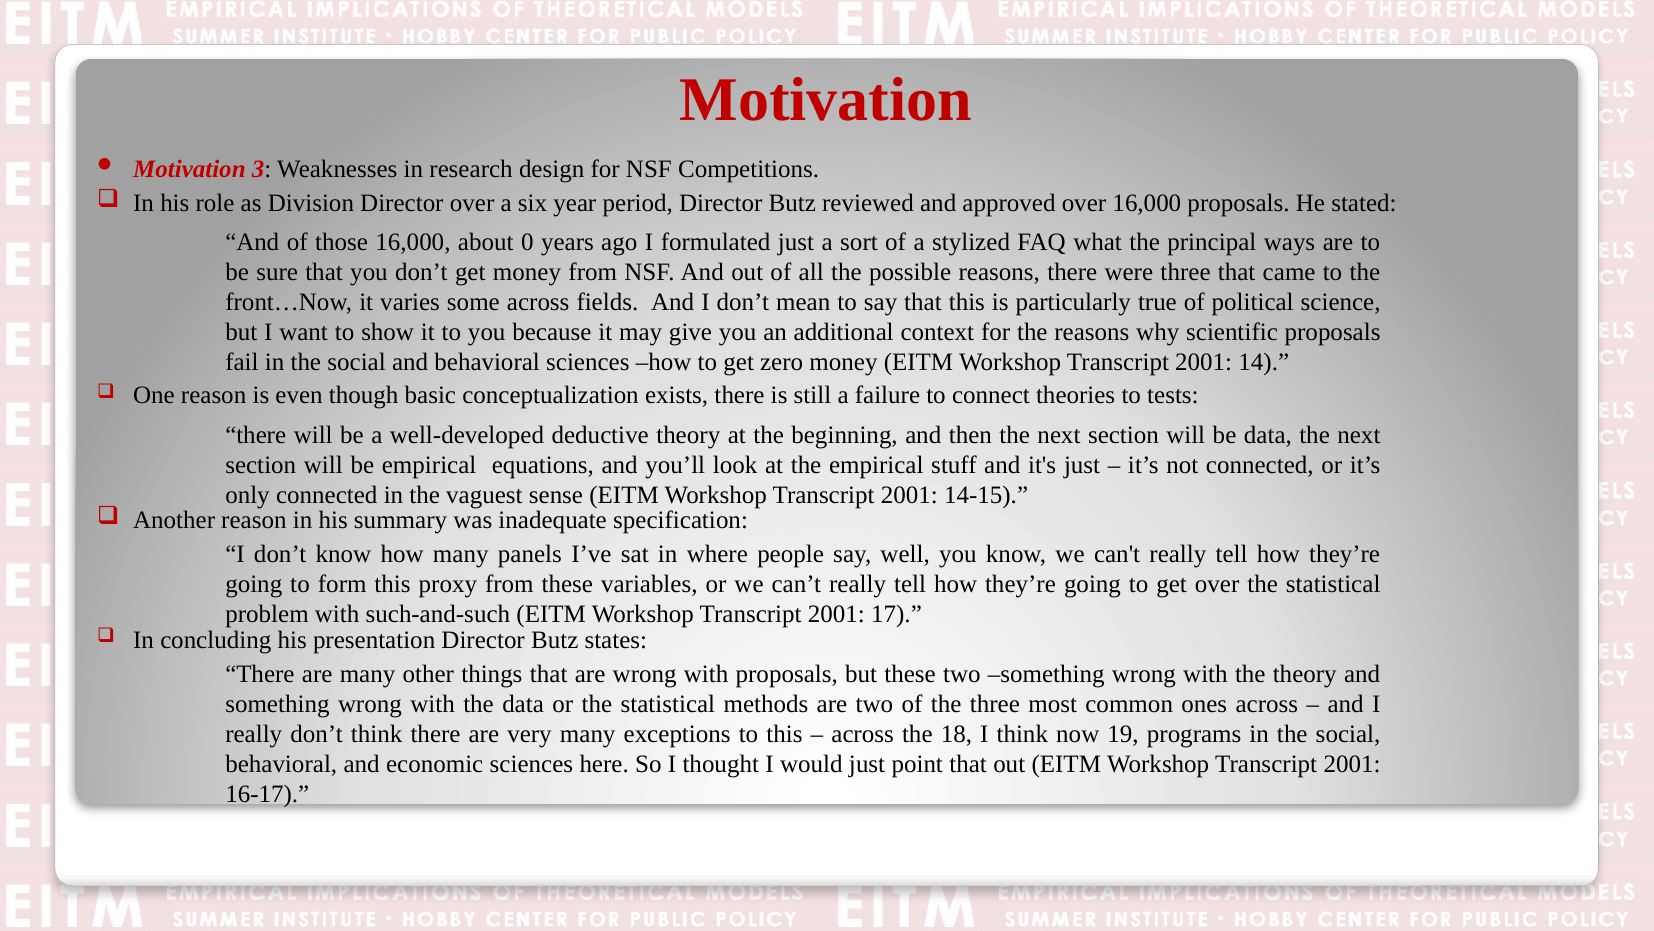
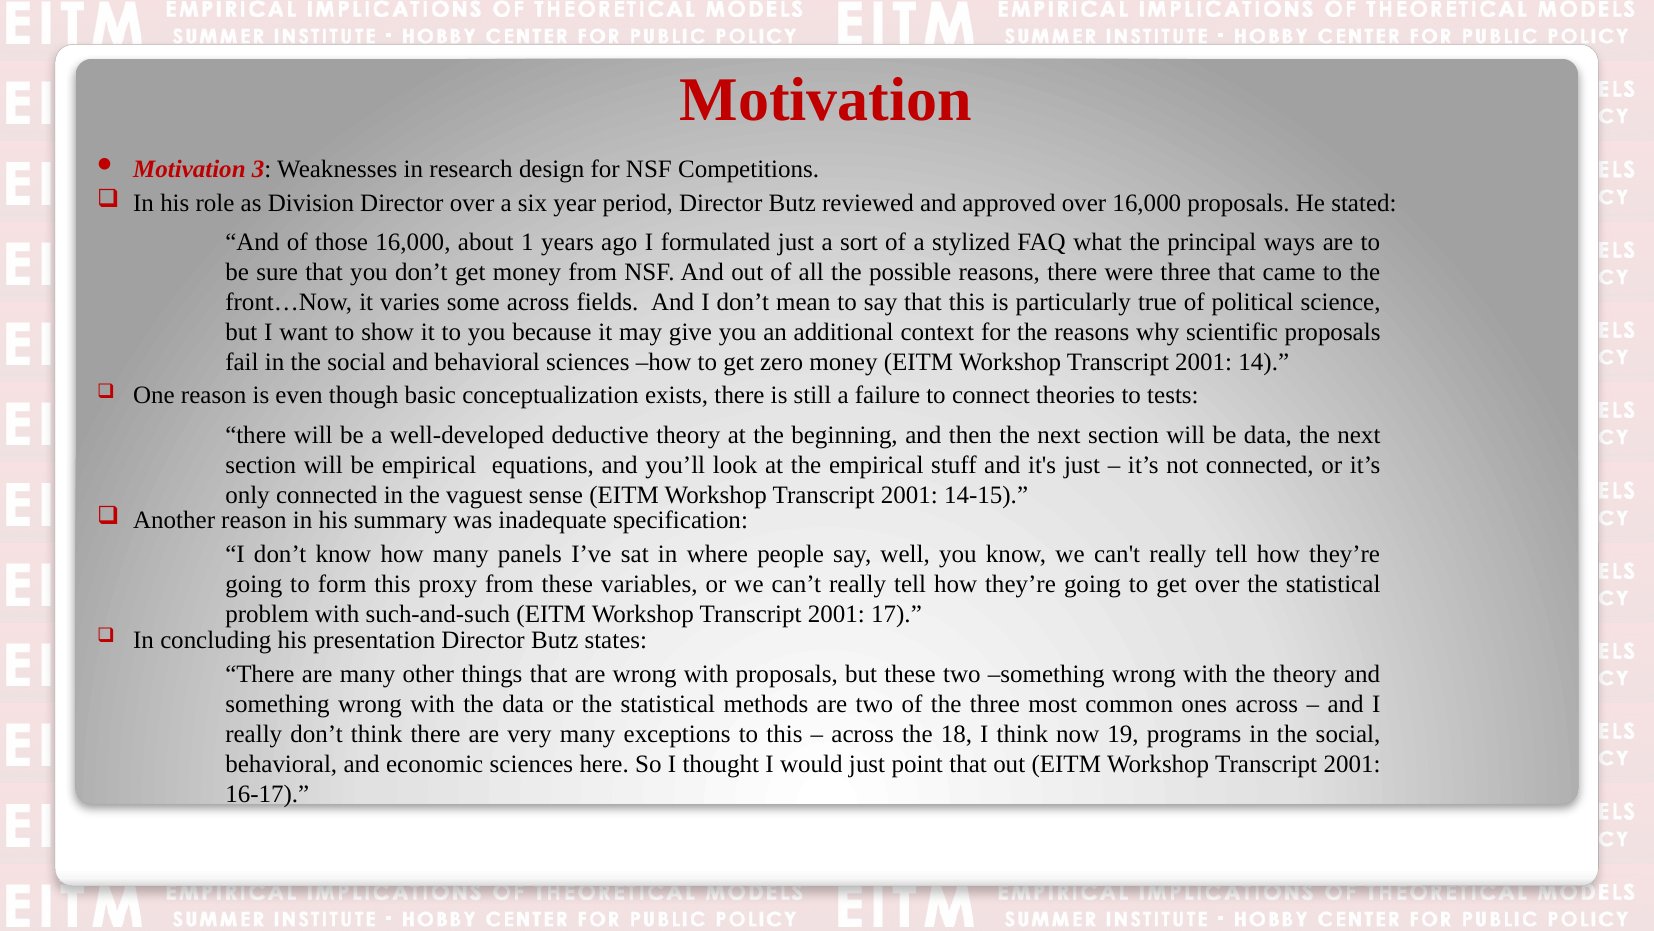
0: 0 -> 1
